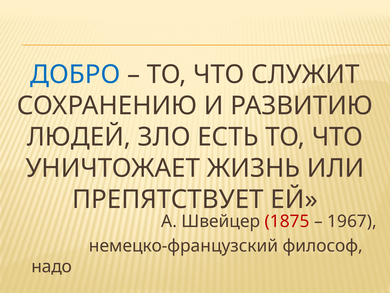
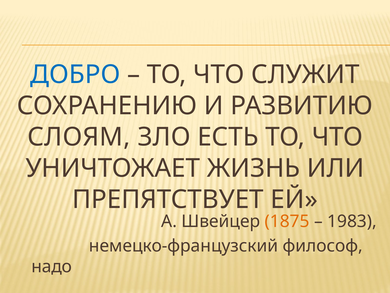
ЛЮДЕЙ: ЛЮДЕЙ -> СЛОЯМ
1875 colour: red -> orange
1967: 1967 -> 1983
